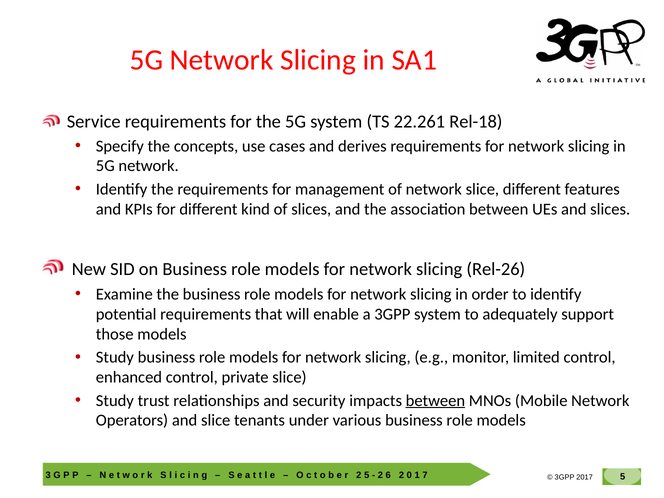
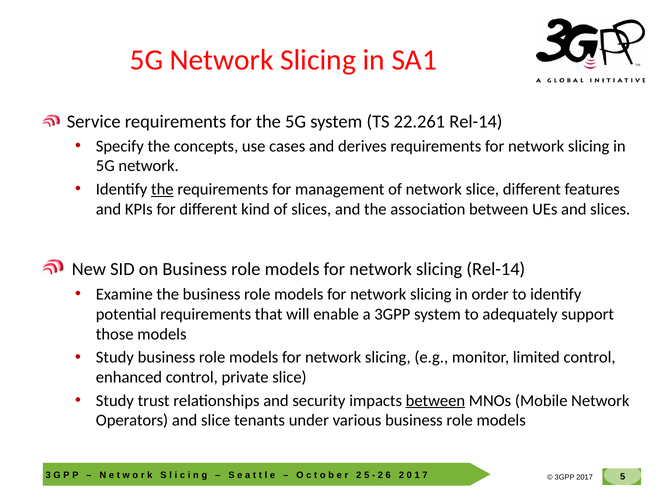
22.261 Rel-18: Rel-18 -> Rel-14
the at (162, 189) underline: none -> present
slicing Rel-26: Rel-26 -> Rel-14
